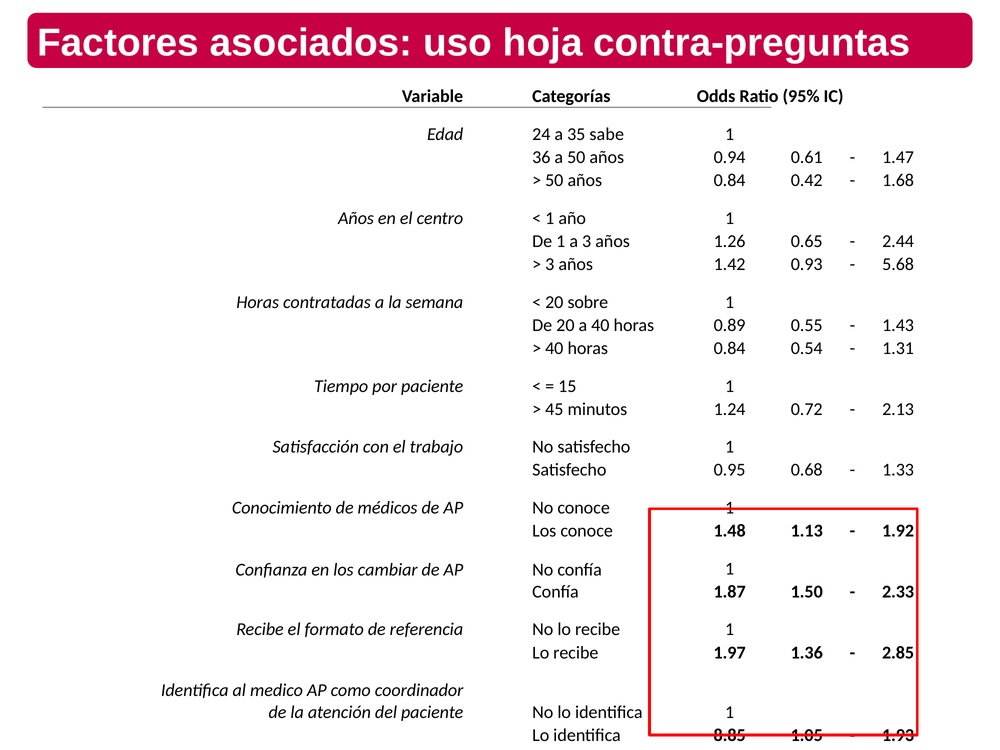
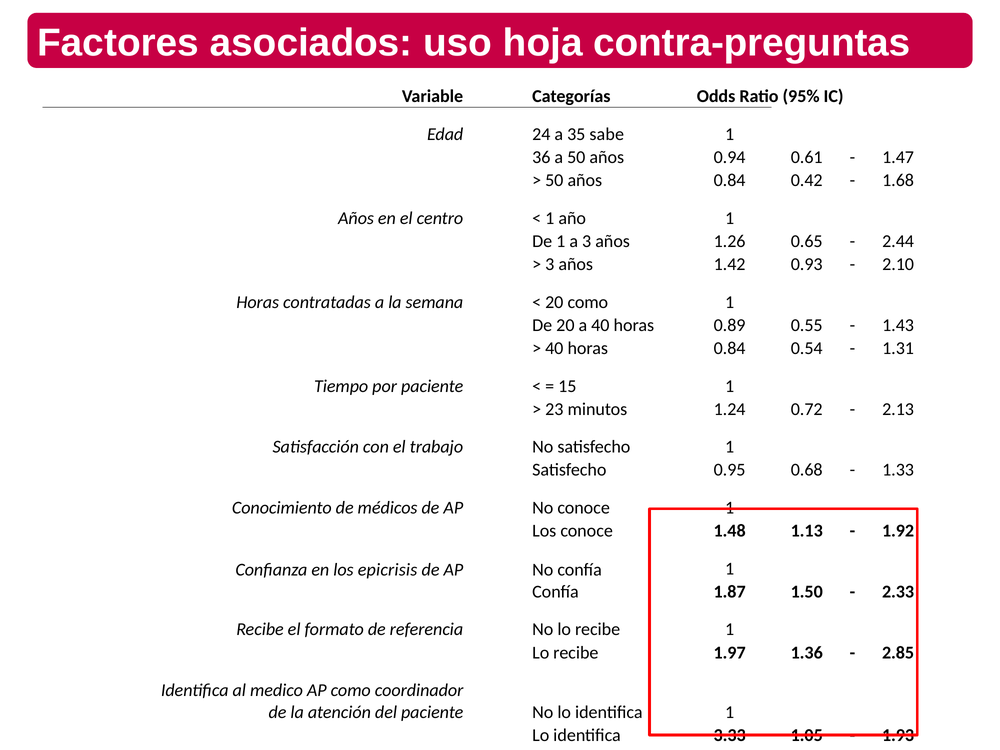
5.68: 5.68 -> 2.10
20 sobre: sobre -> como
45: 45 -> 23
cambiar: cambiar -> epicrisis
8.85: 8.85 -> 3.33
